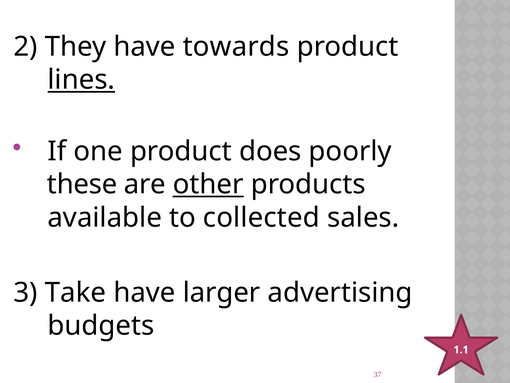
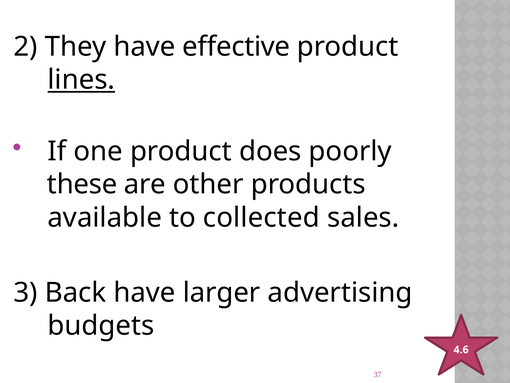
towards: towards -> effective
other underline: present -> none
Take: Take -> Back
1.1: 1.1 -> 4.6
